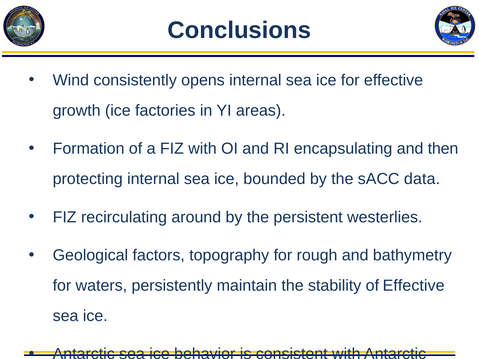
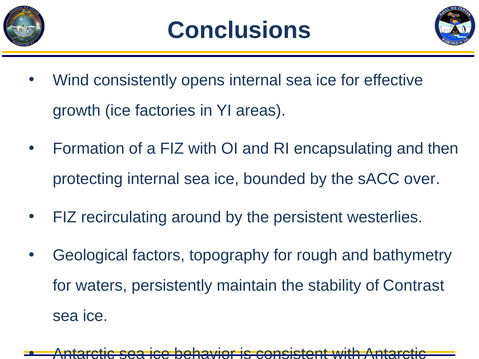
data: data -> over
of Effective: Effective -> Contrast
